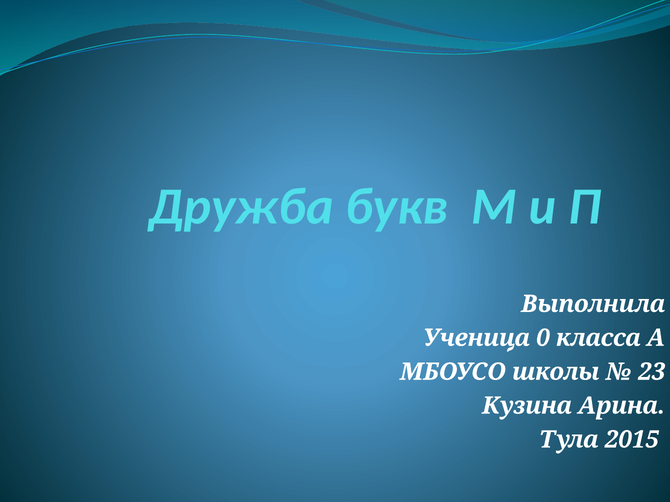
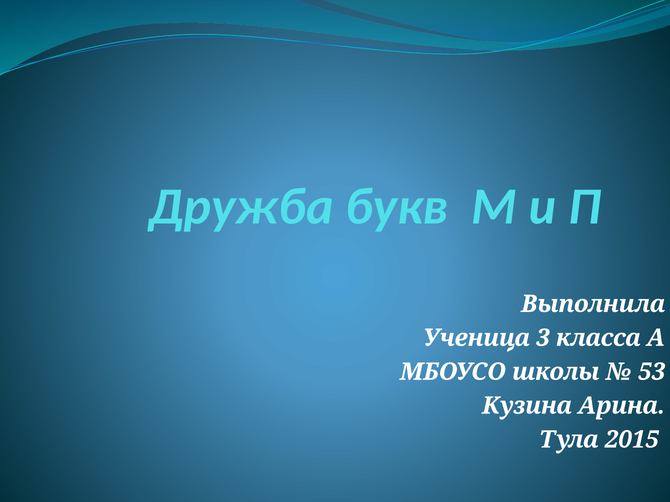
0: 0 -> 3
23: 23 -> 53
